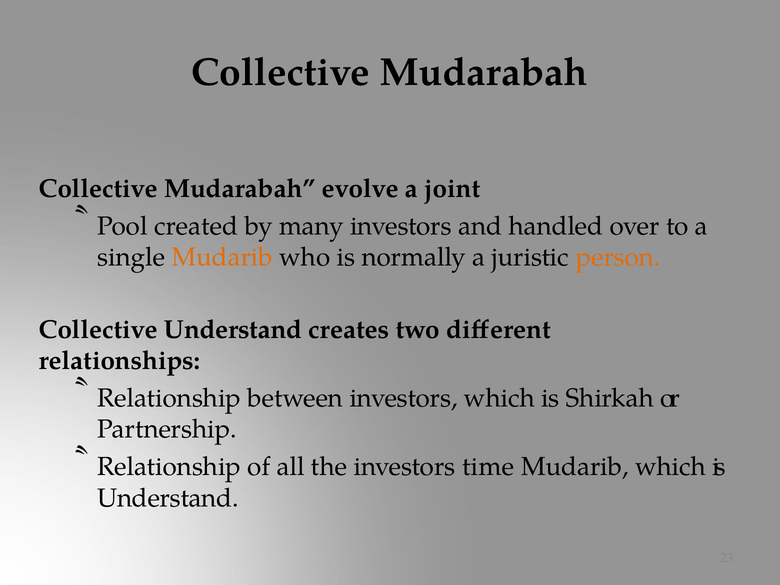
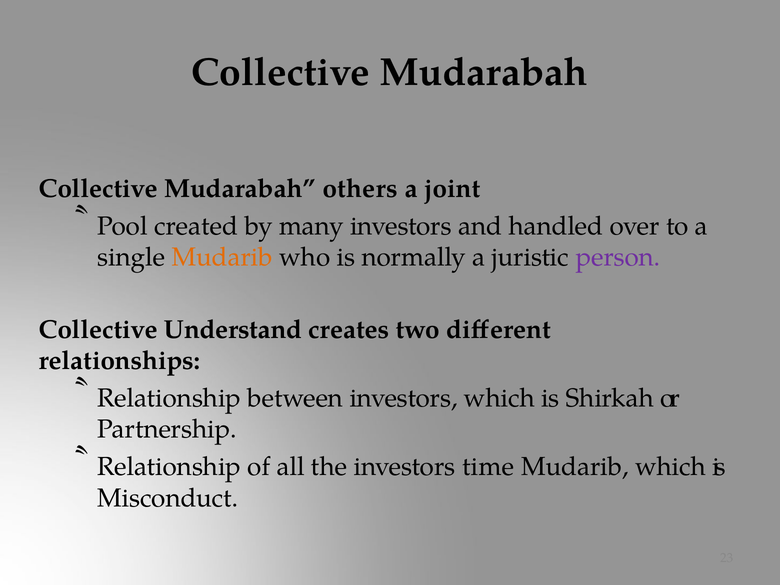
evolve: evolve -> others
person colour: orange -> purple
Understand at (168, 498): Understand -> Misconduct
